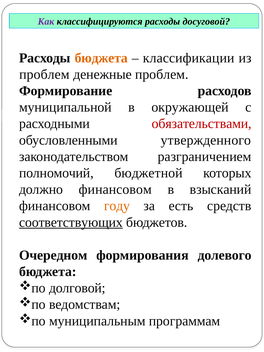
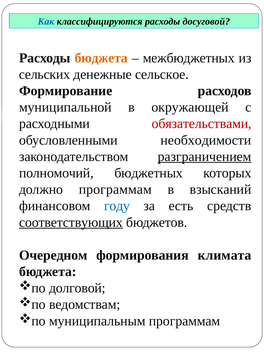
Как colour: purple -> blue
классификации: классификации -> межбюджетных
проблем at (44, 74): проблем -> сельских
денежные проблем: проблем -> сельское
утвержденного: утвержденного -> необходимости
разграничением underline: none -> present
бюджетной: бюджетной -> бюджетных
должно финансовом: финансовом -> программам
году colour: orange -> blue
долевого: долевого -> климата
